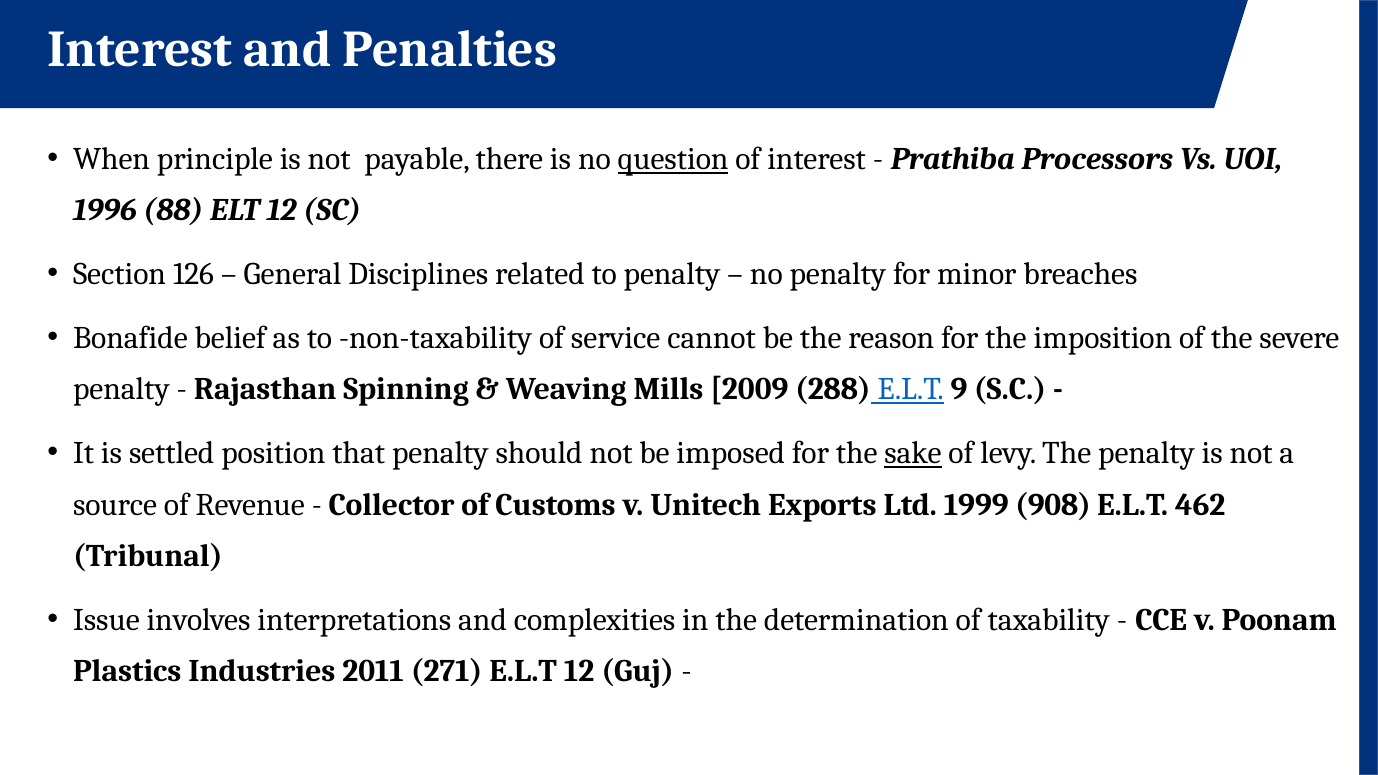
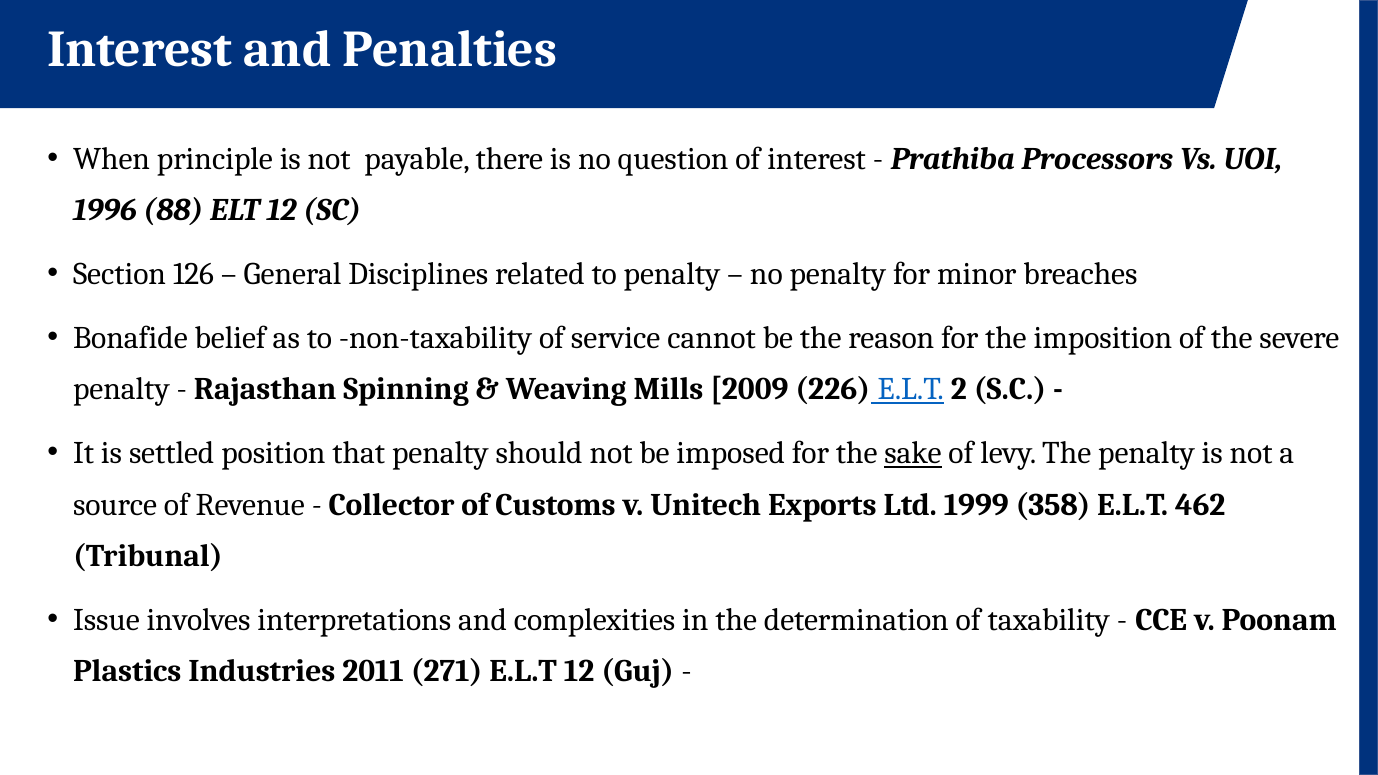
question underline: present -> none
288: 288 -> 226
9: 9 -> 2
908: 908 -> 358
